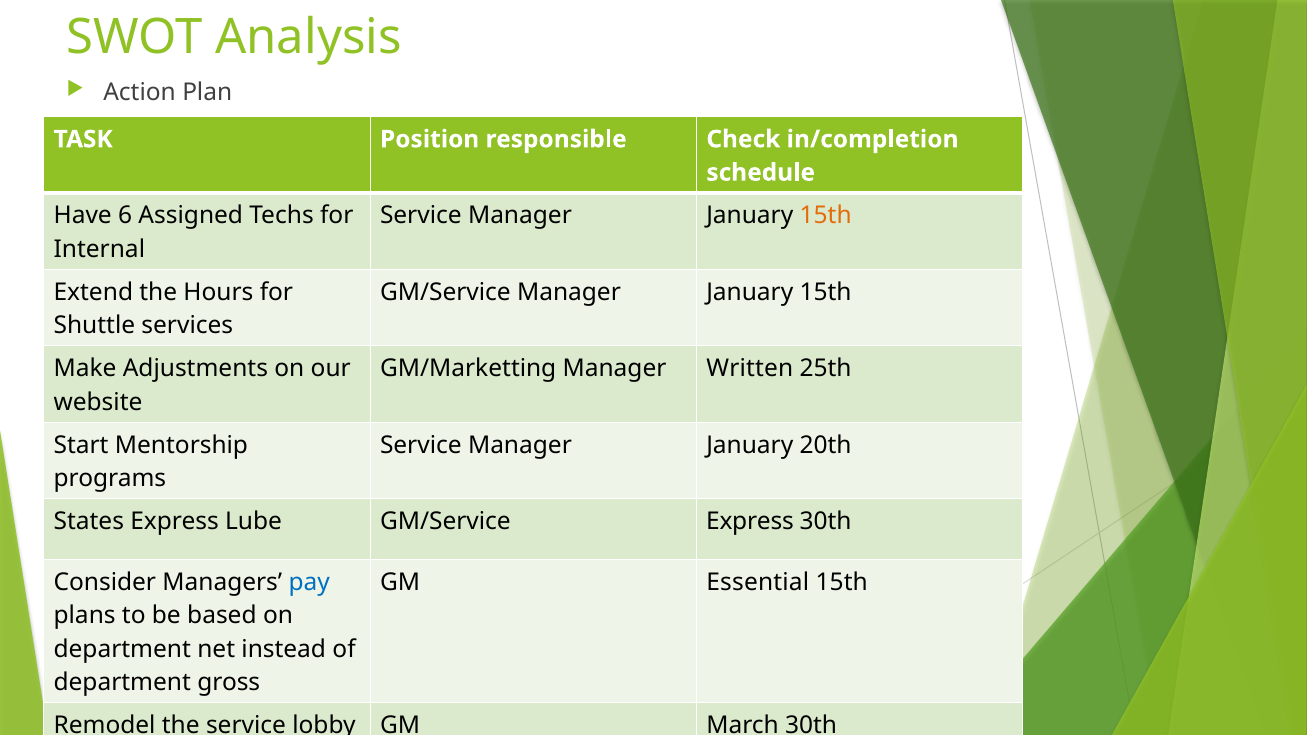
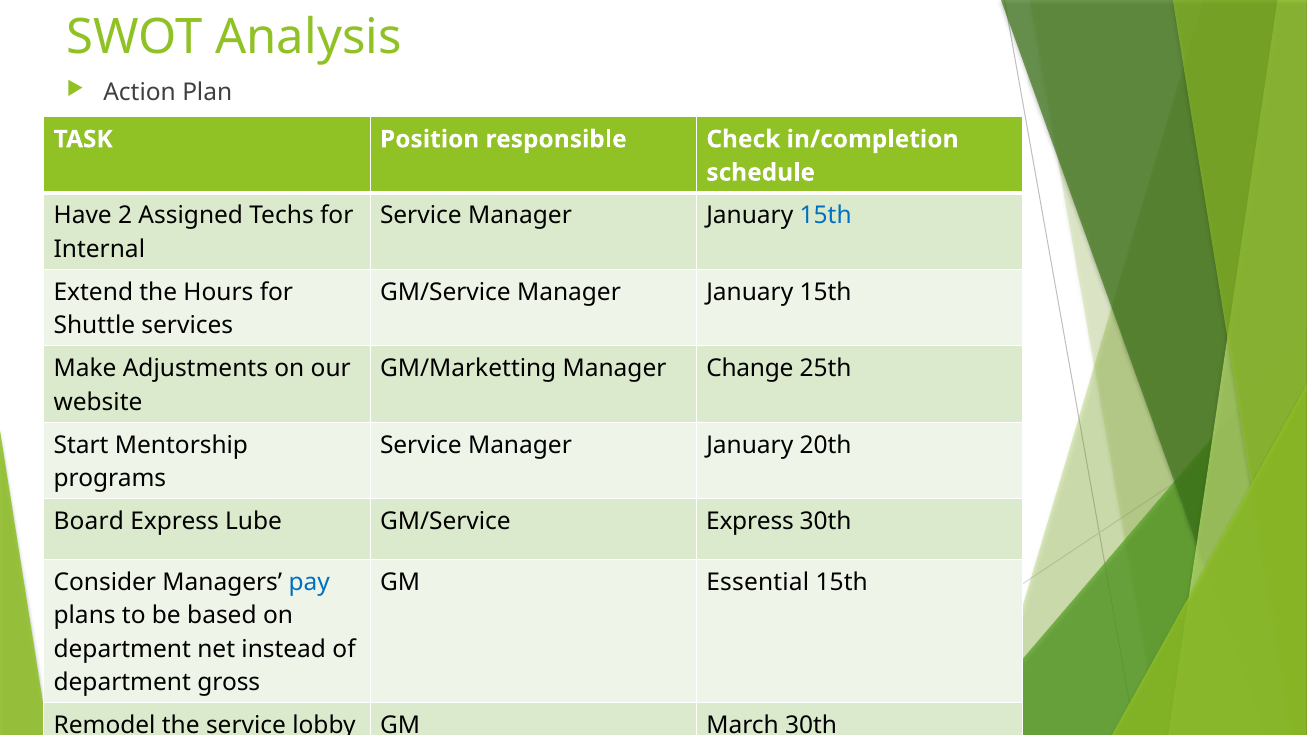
6: 6 -> 2
15th at (826, 216) colour: orange -> blue
Written: Written -> Change
States: States -> Board
